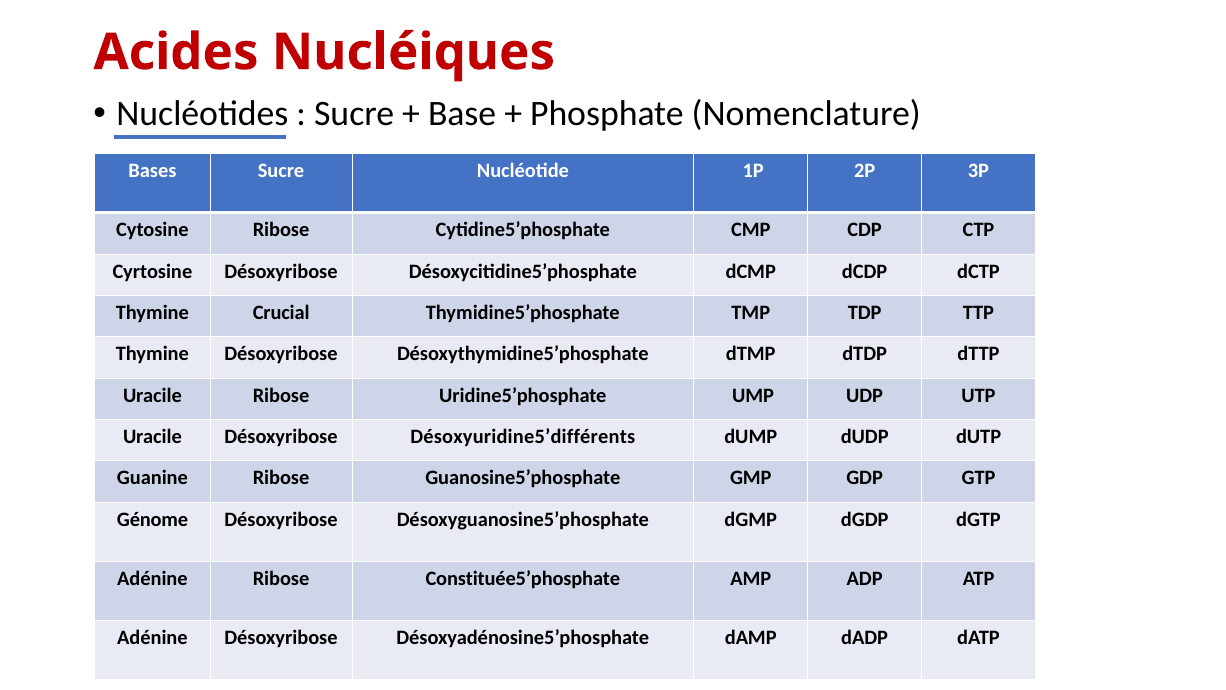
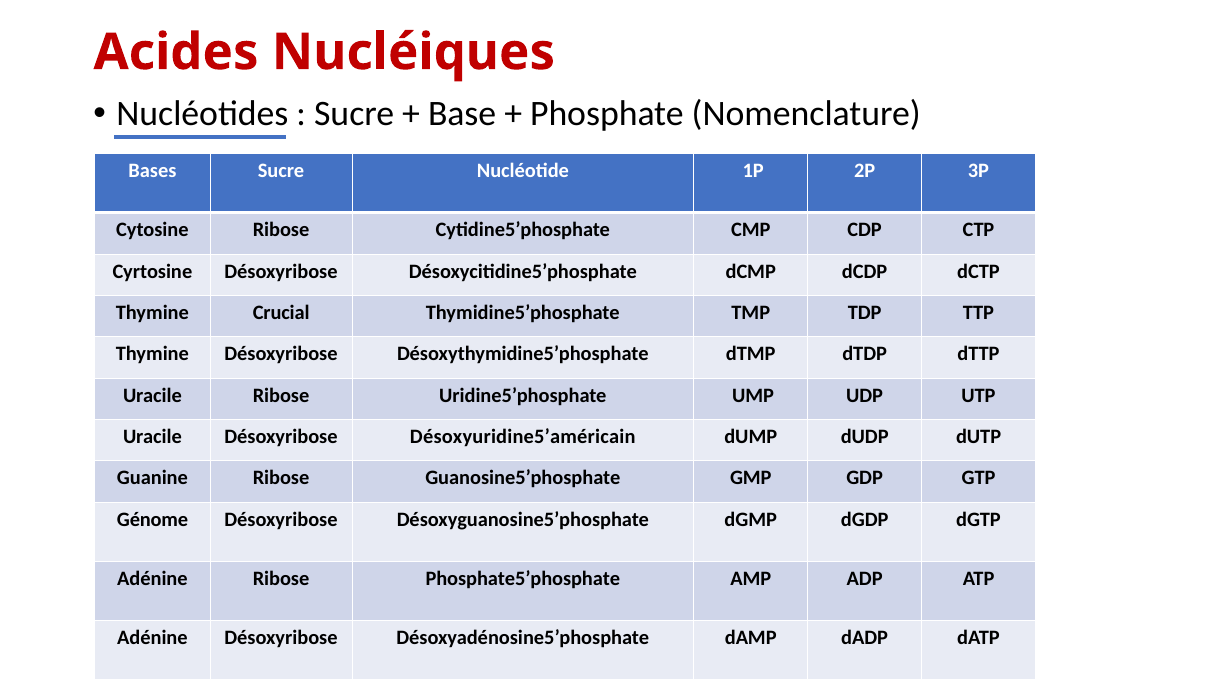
Désoxyuridine5’différents: Désoxyuridine5’différents -> Désoxyuridine5’américain
Constituée5’phosphate: Constituée5’phosphate -> Phosphate5’phosphate
